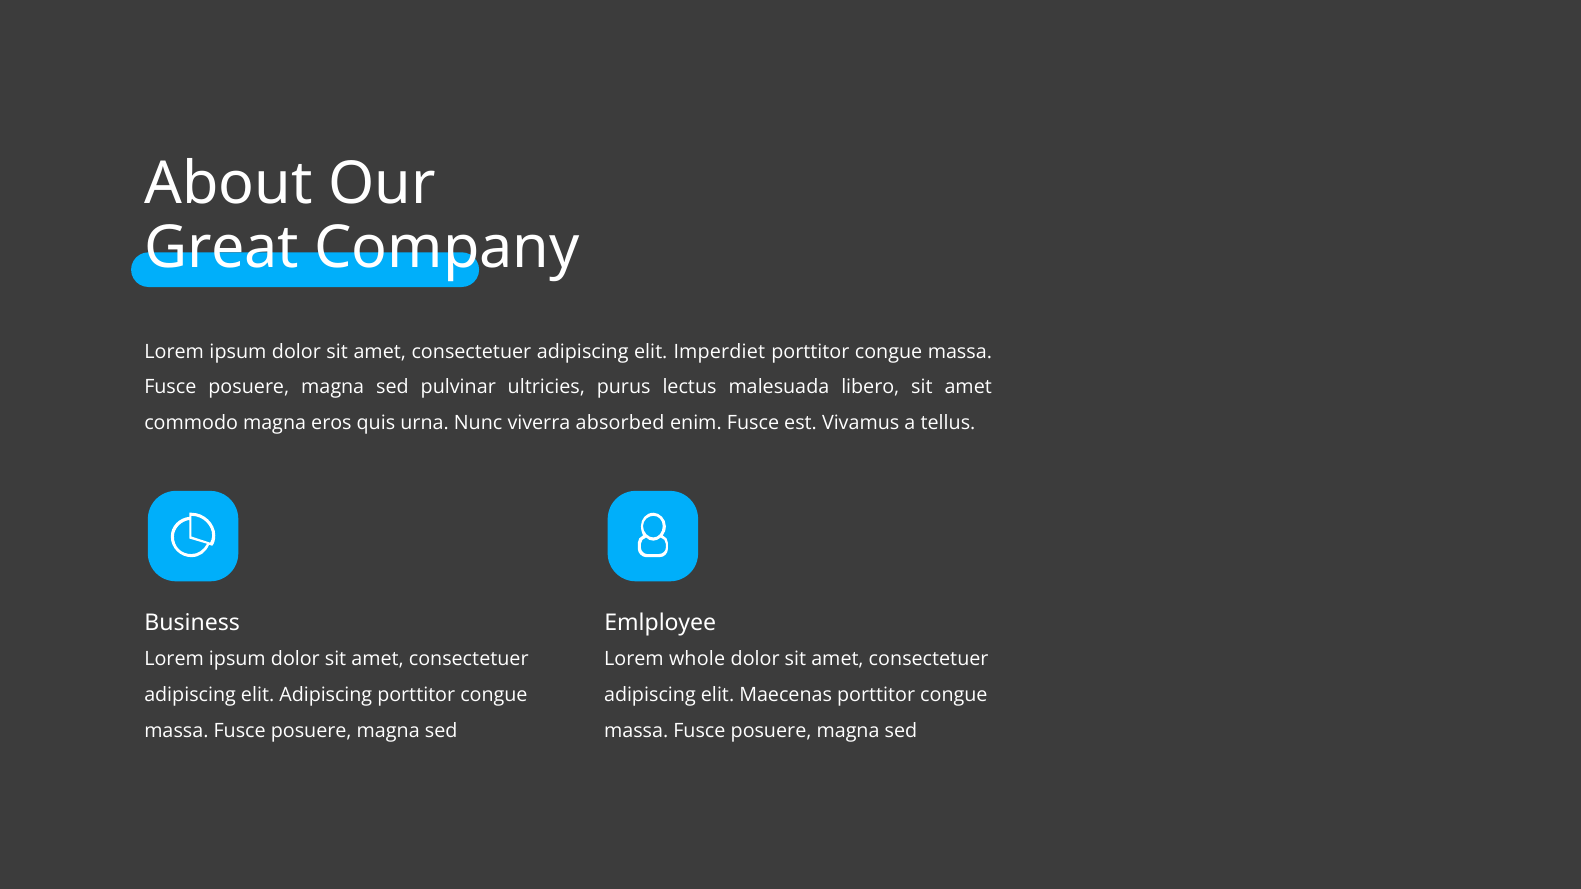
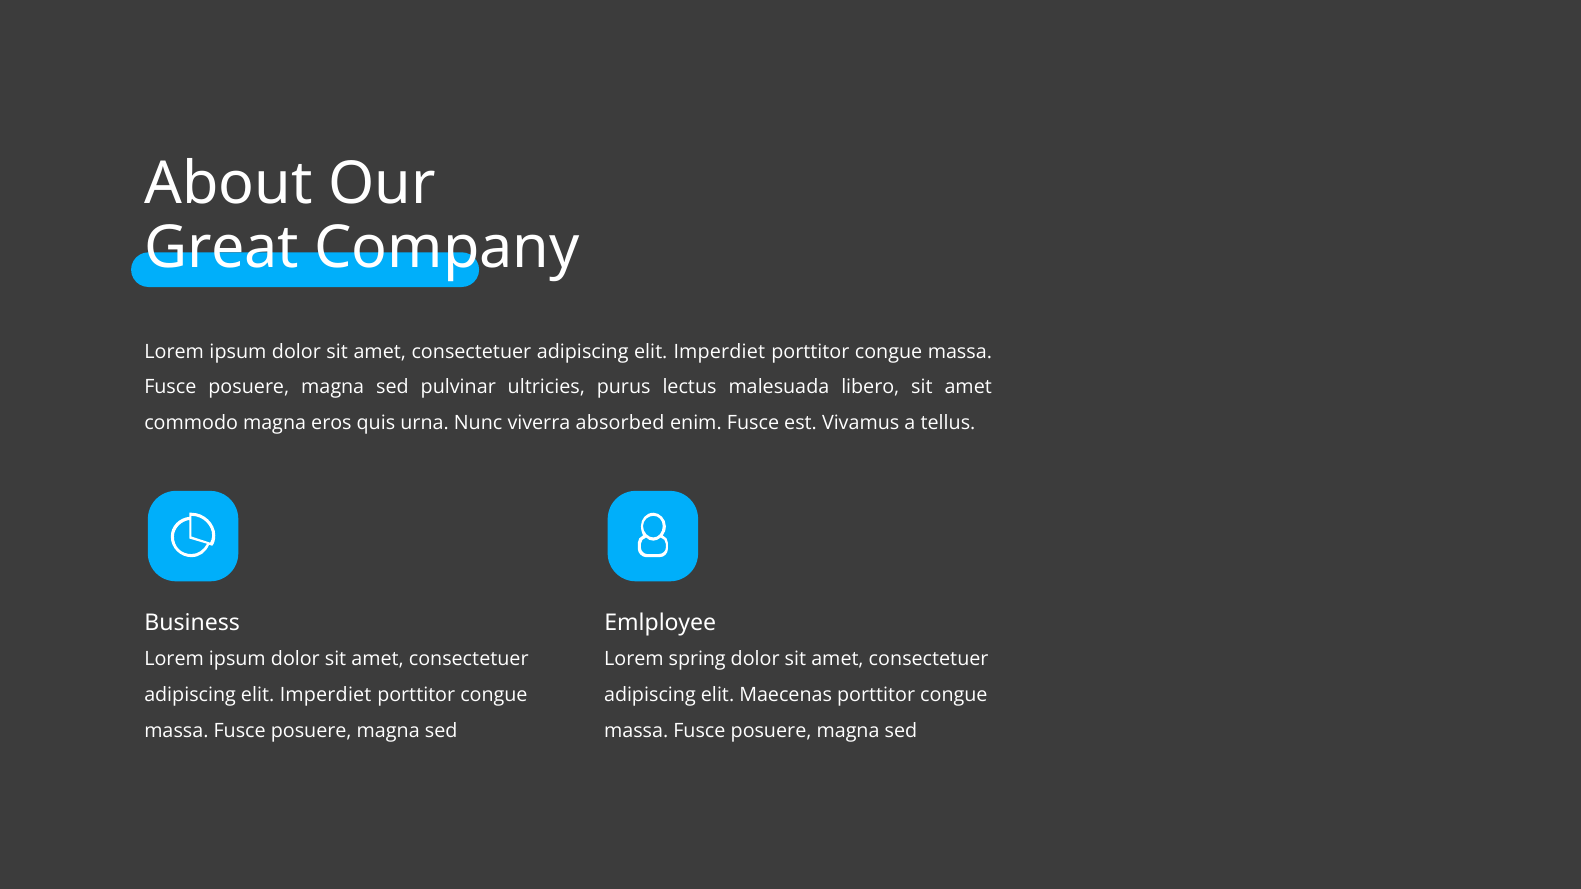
whole: whole -> spring
Adipiscing at (326, 695): Adipiscing -> Imperdiet
